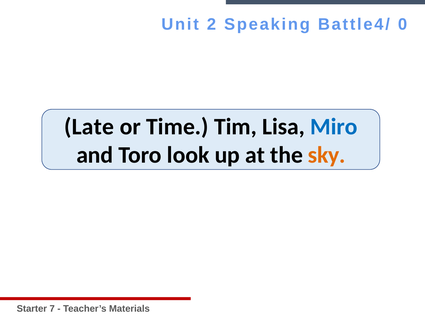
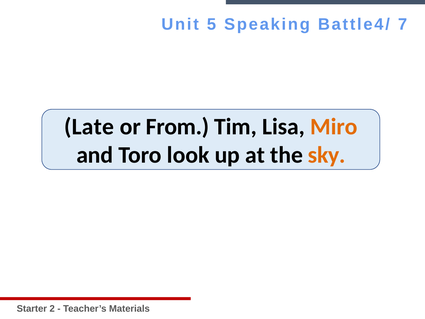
2: 2 -> 5
0: 0 -> 7
Time: Time -> From
Miro colour: blue -> orange
7: 7 -> 2
